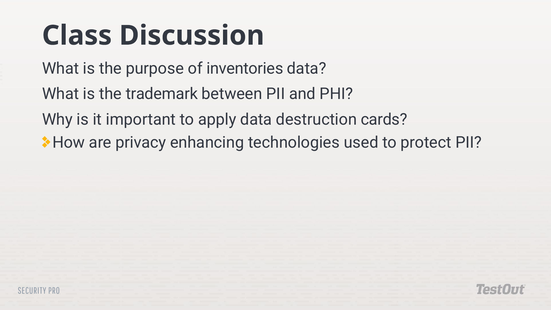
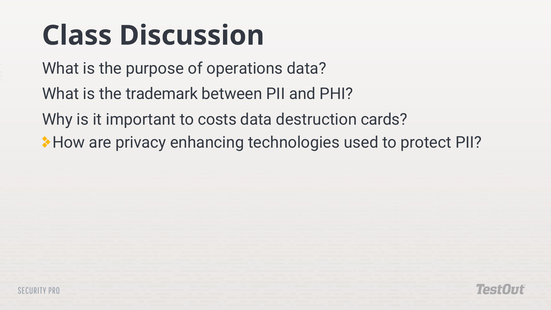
inventories: inventories -> operations
apply: apply -> costs
